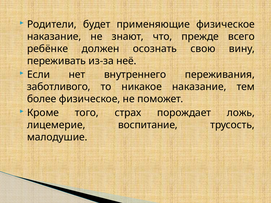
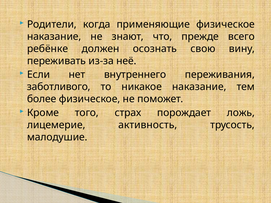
будет: будет -> когда
воспитание: воспитание -> активность
